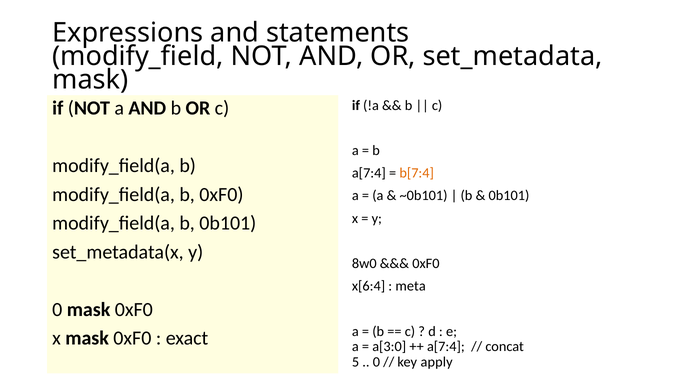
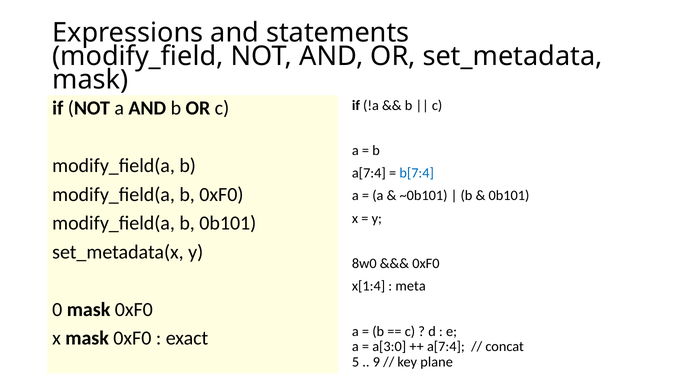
b[7:4 colour: orange -> blue
x[6:4: x[6:4 -> x[1:4
0 at (376, 362): 0 -> 9
apply: apply -> plane
